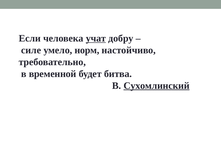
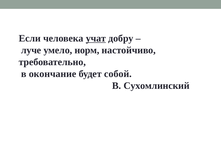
силе: силе -> луче
временной: временной -> окончание
битва: битва -> собой
Сухомлинский underline: present -> none
